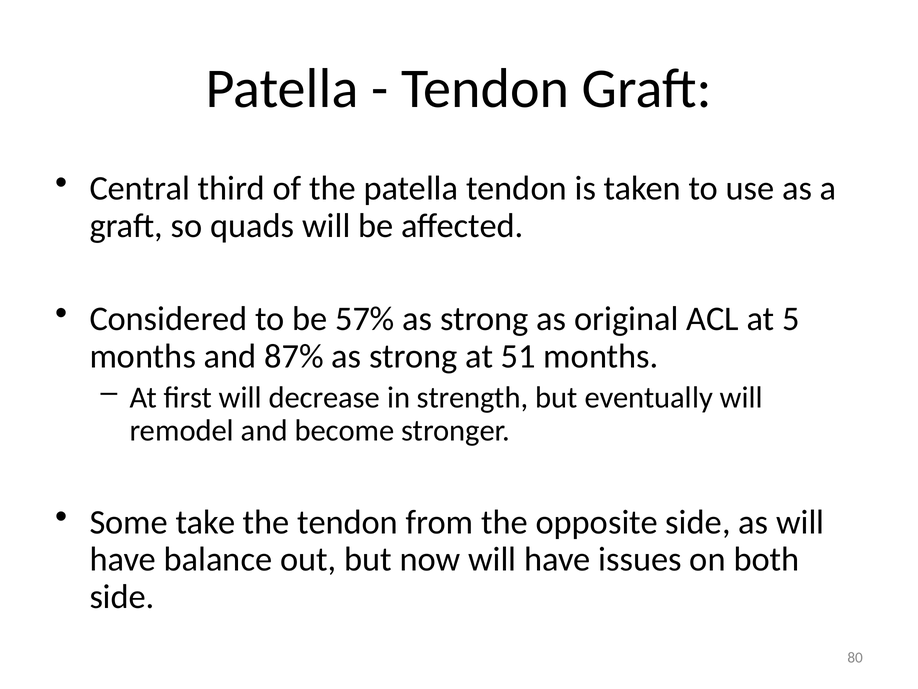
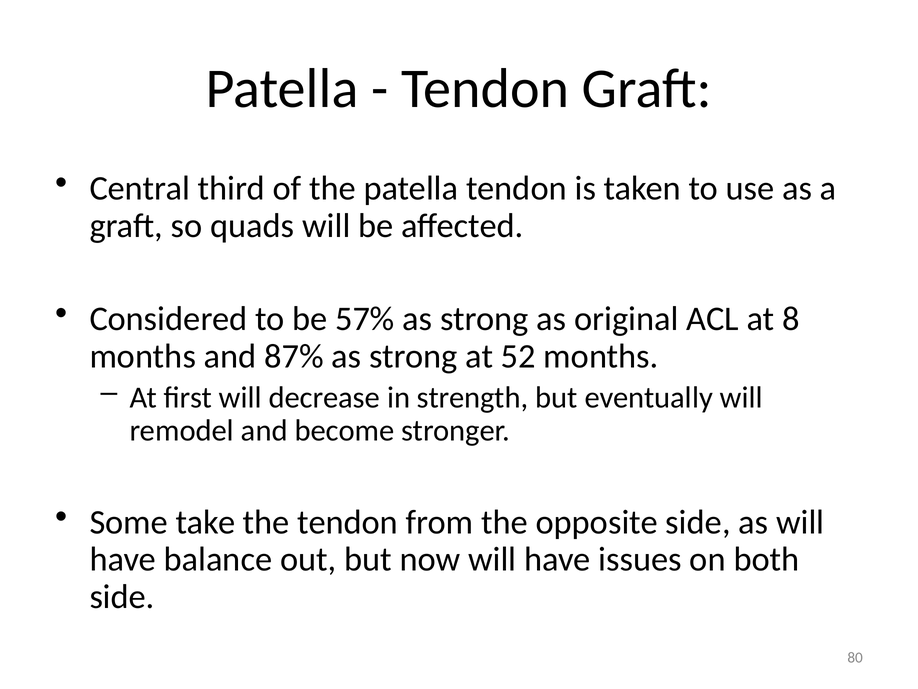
5: 5 -> 8
51: 51 -> 52
